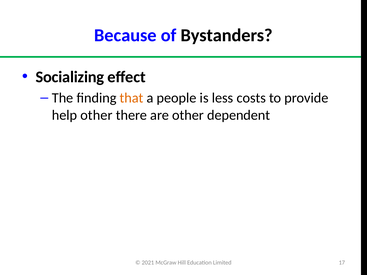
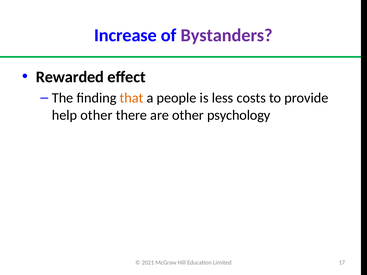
Because: Because -> Increase
Bystanders colour: black -> purple
Socializing: Socializing -> Rewarded
dependent: dependent -> psychology
